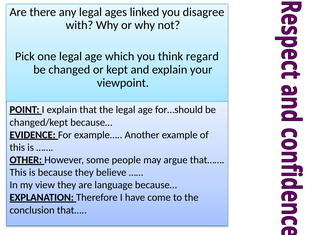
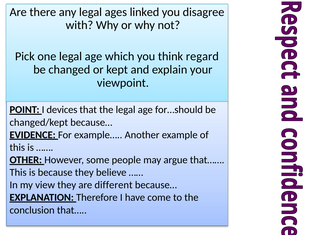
I explain: explain -> devices
language: language -> different
